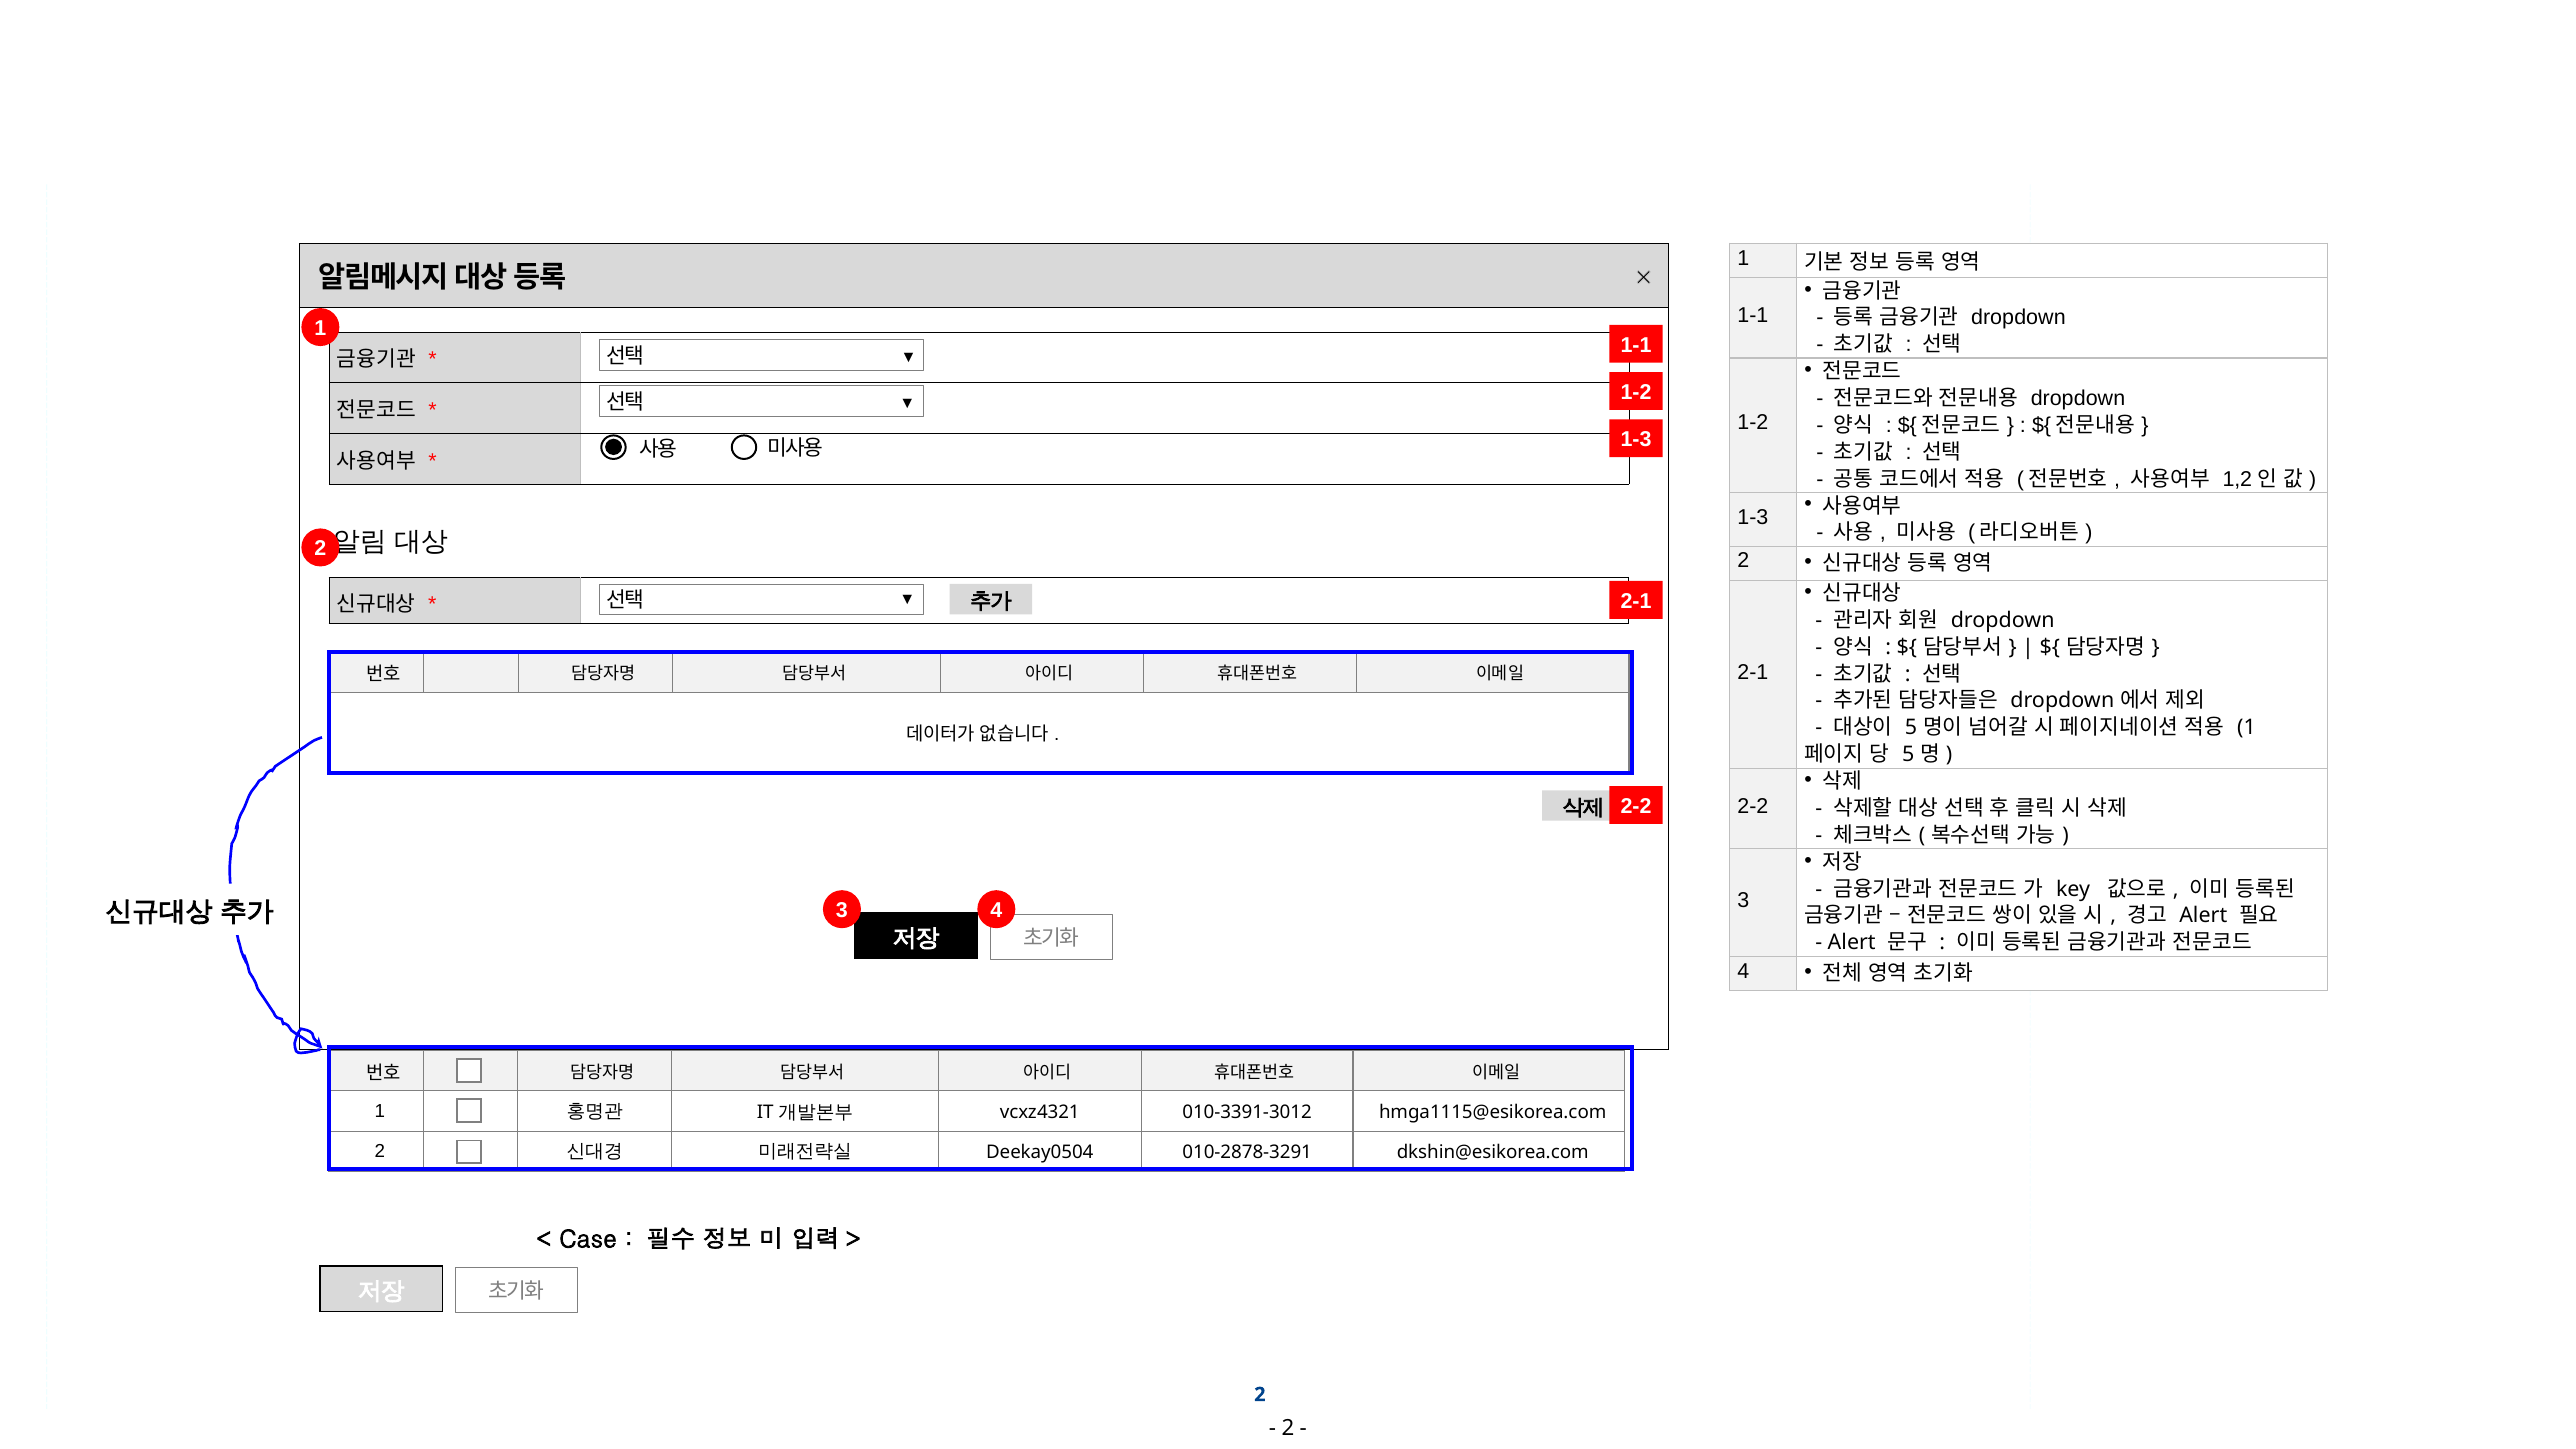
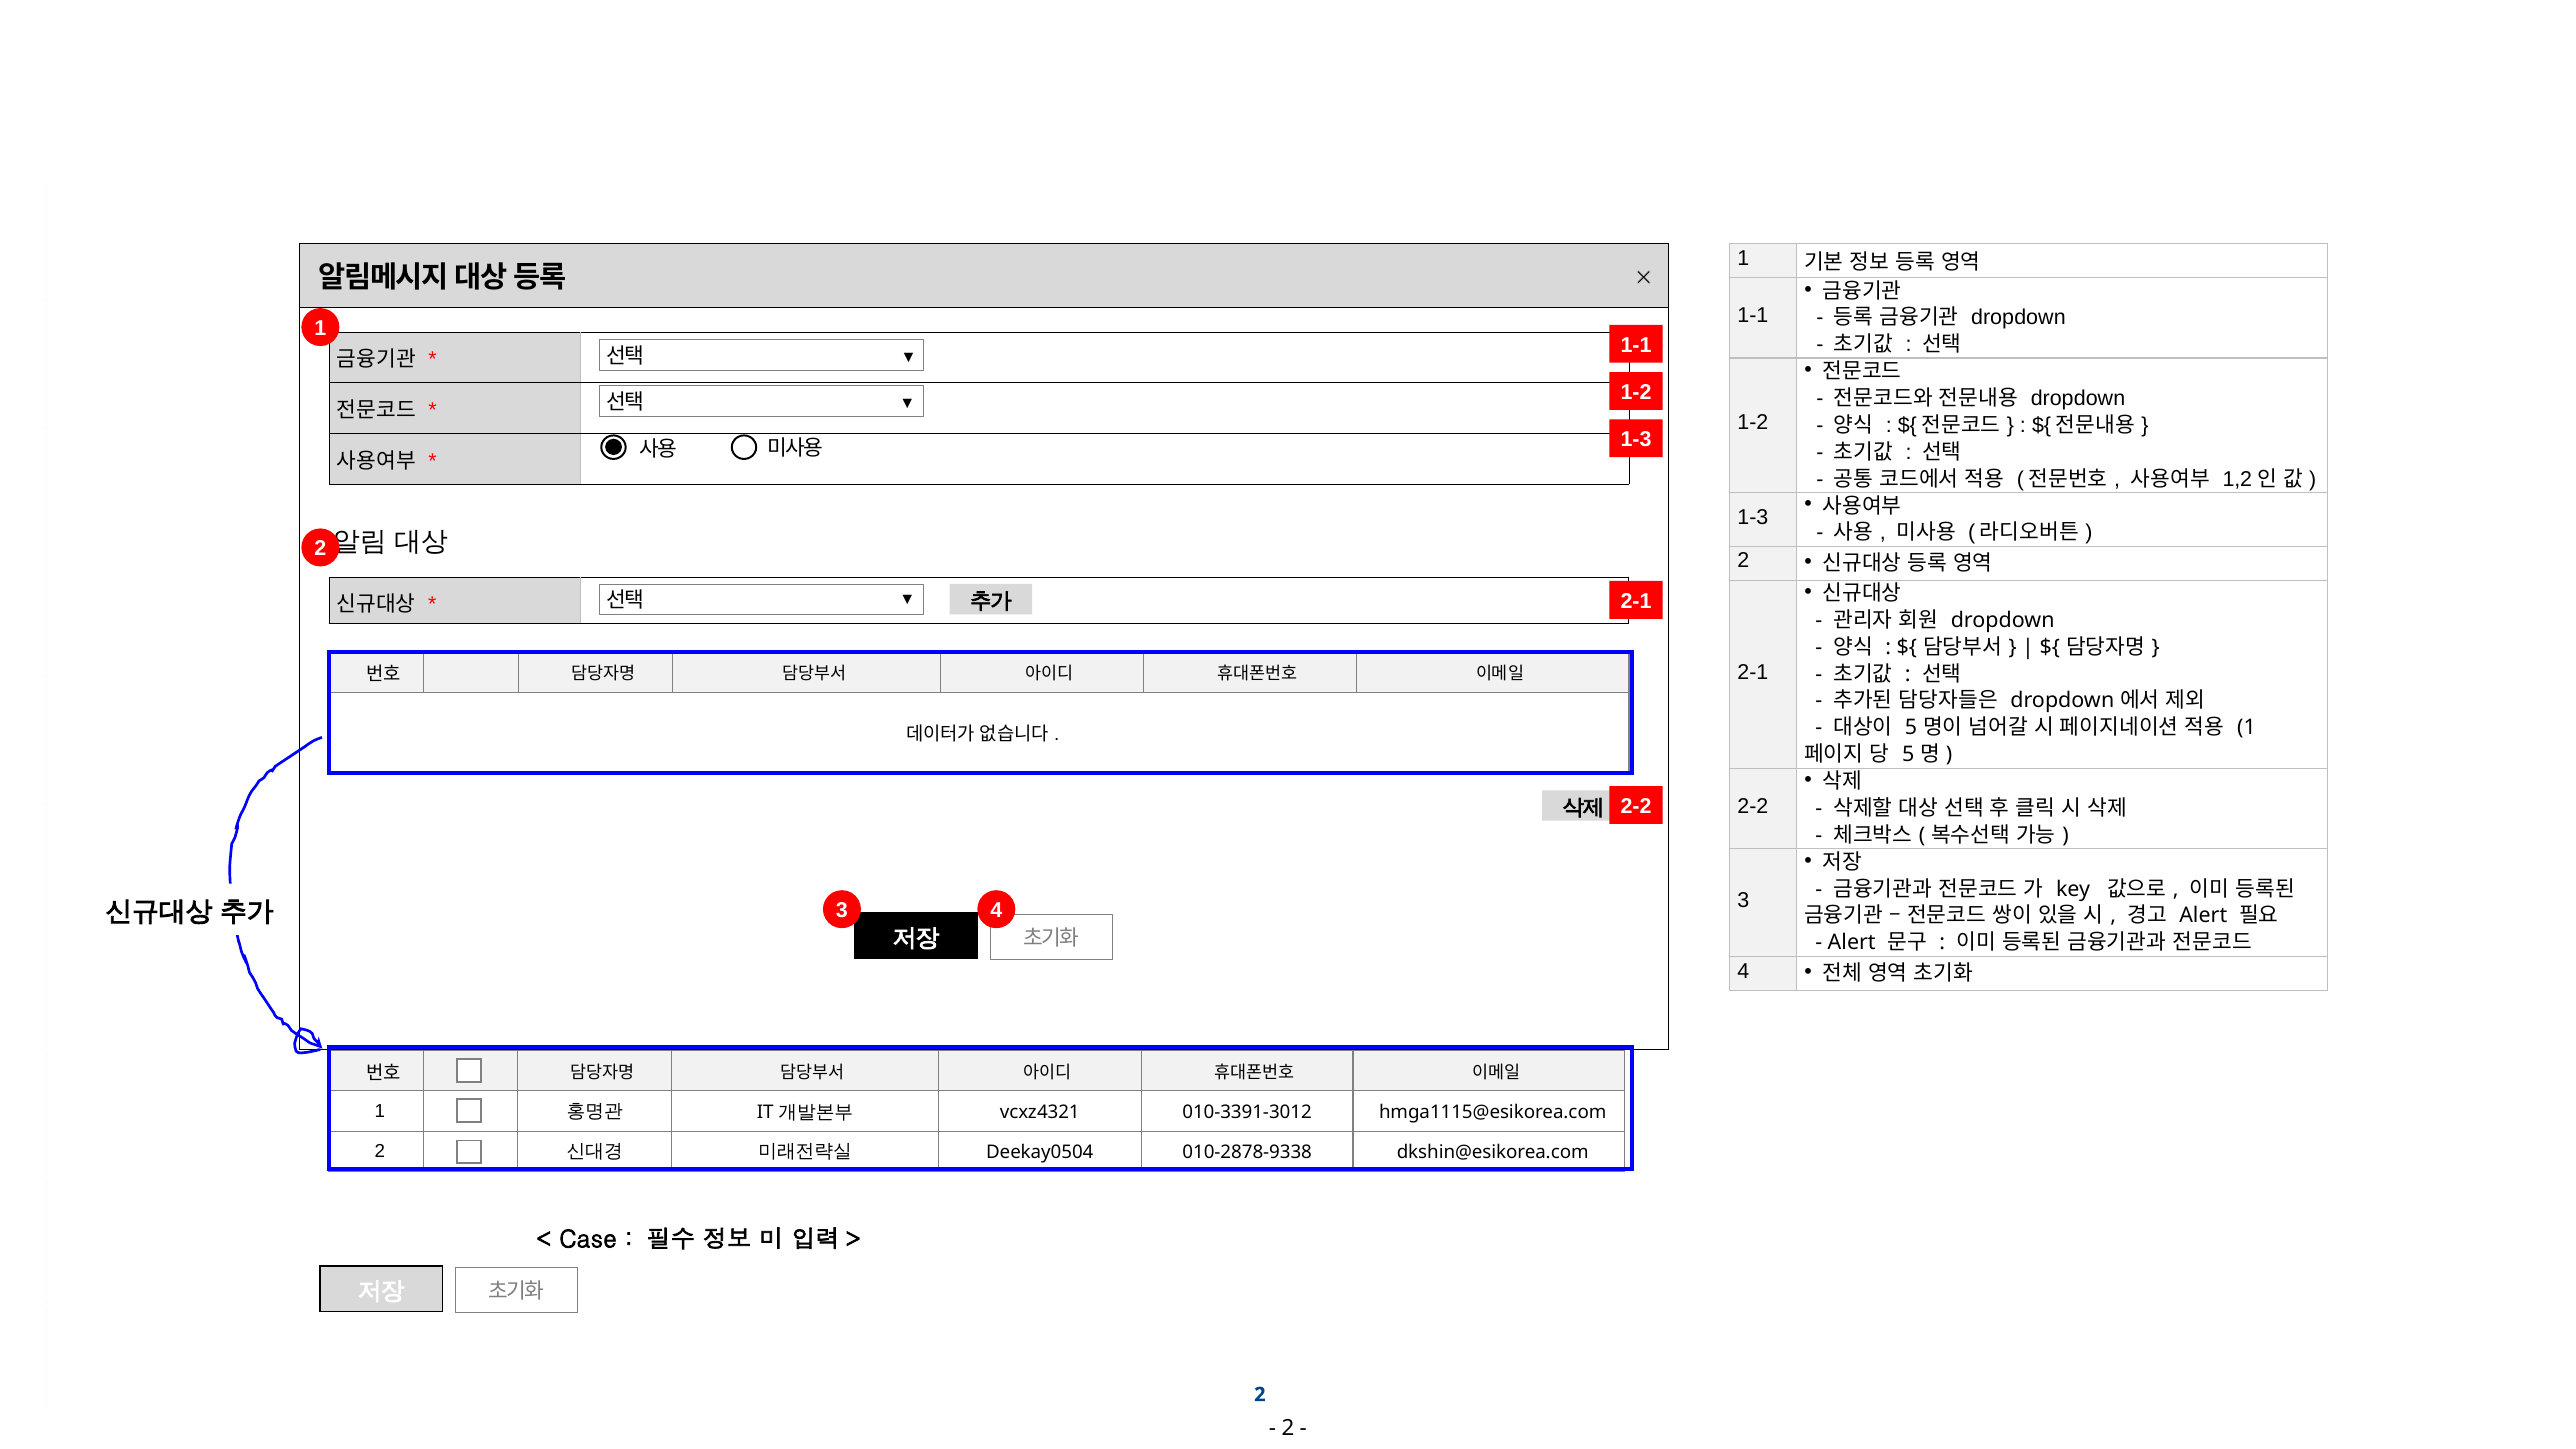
010-2878-3291: 010-2878-3291 -> 010-2878-9338
